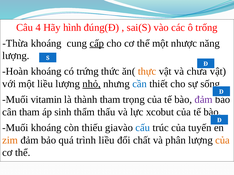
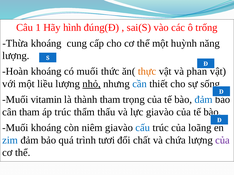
4: 4 -> 1
cấp underline: present -> none
nhược: nhược -> huỳnh
có trứng: trứng -> muối
chứa: chứa -> phân
đảm at (204, 100) colour: purple -> blue
áp sinh: sinh -> trúc
lực xcobut: xcobut -> giavào
thiếu: thiếu -> niêm
tuyến: tuyến -> loãng
zim colour: orange -> blue
trình liều: liều -> tươi
phân: phân -> chứa
của at (223, 141) colour: orange -> purple
